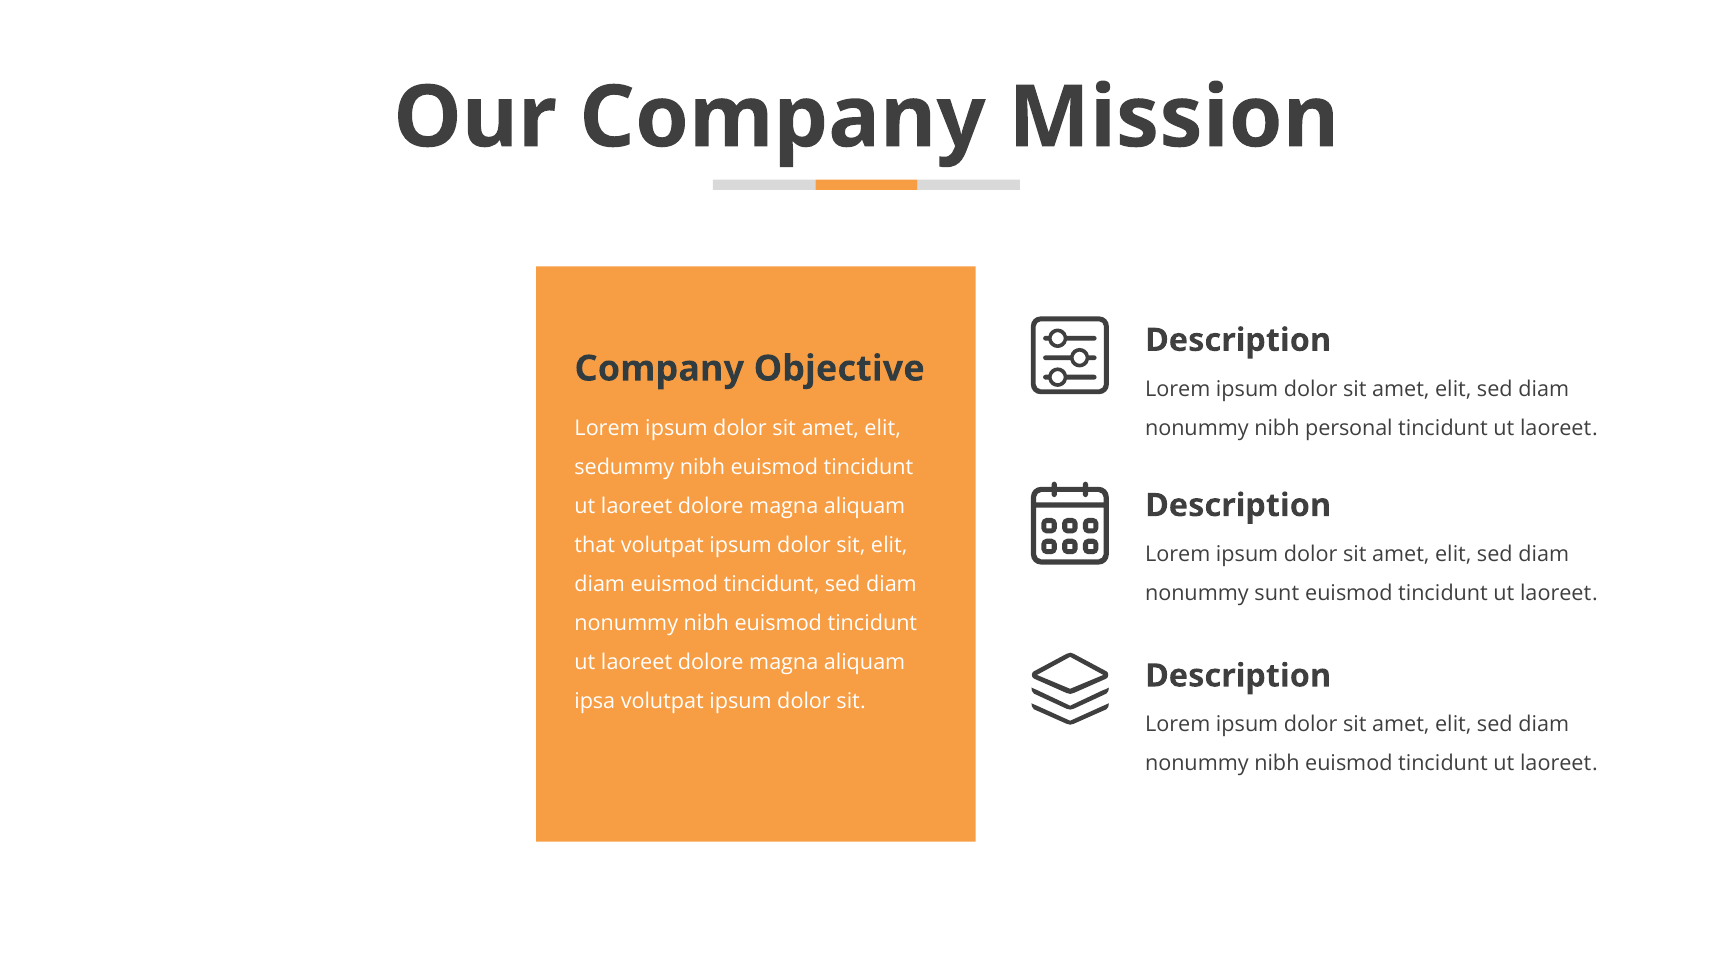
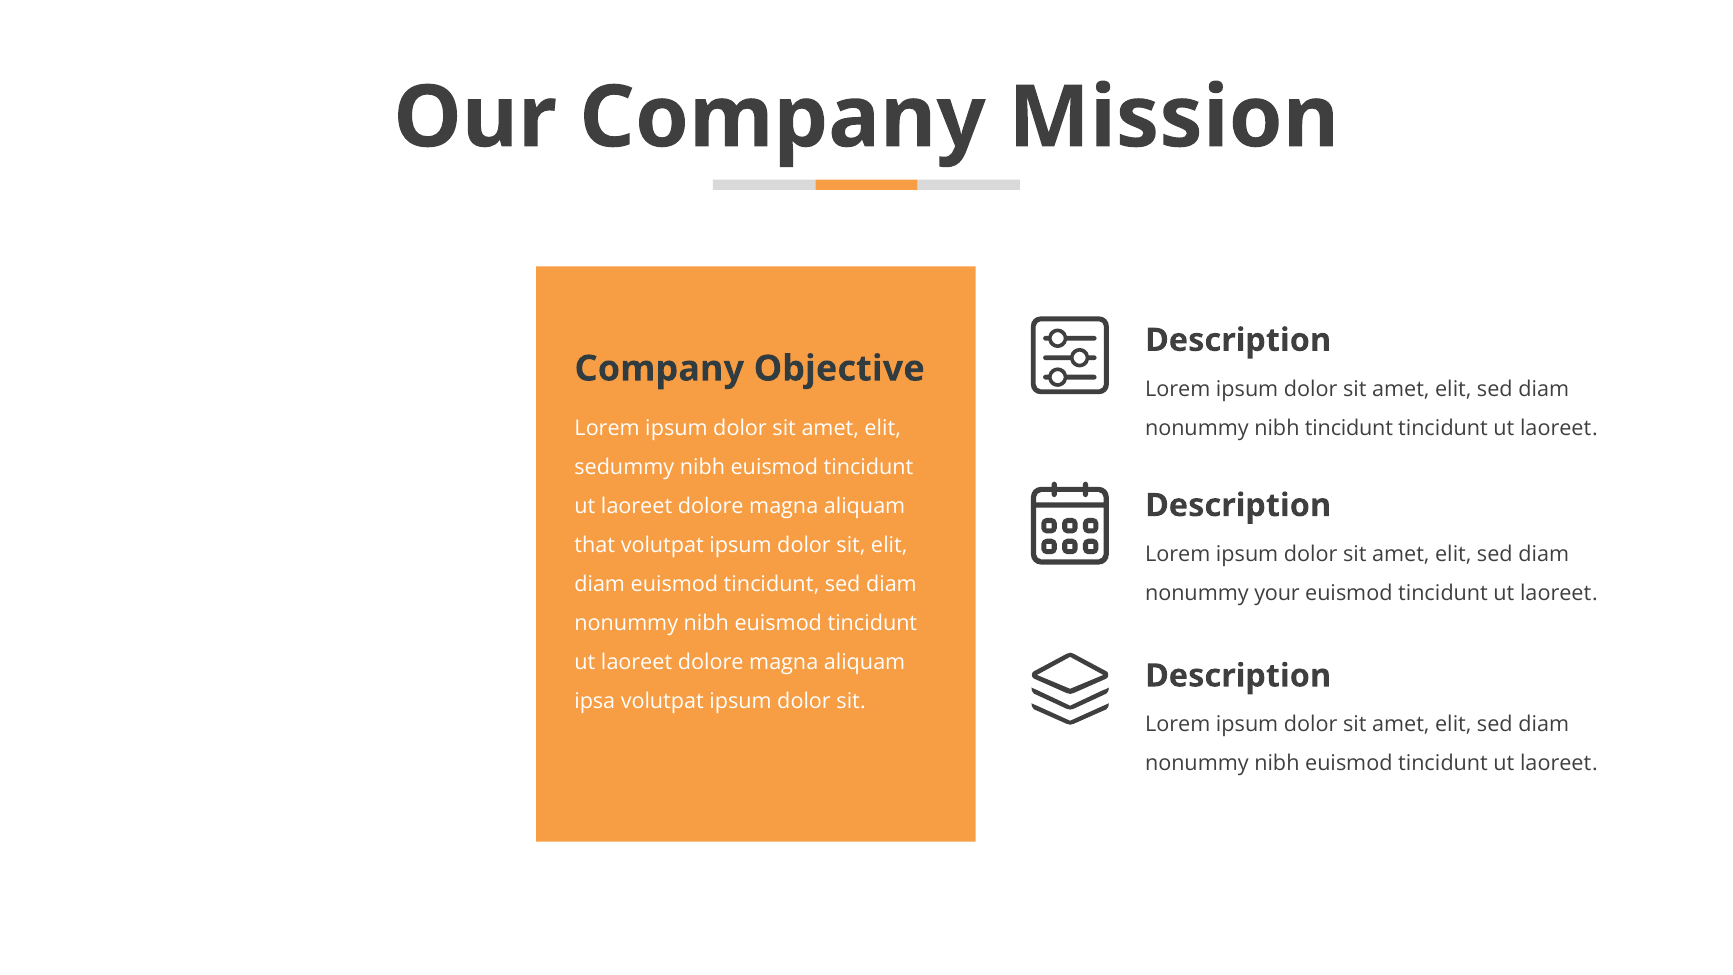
nibh personal: personal -> tincidunt
sunt: sunt -> your
